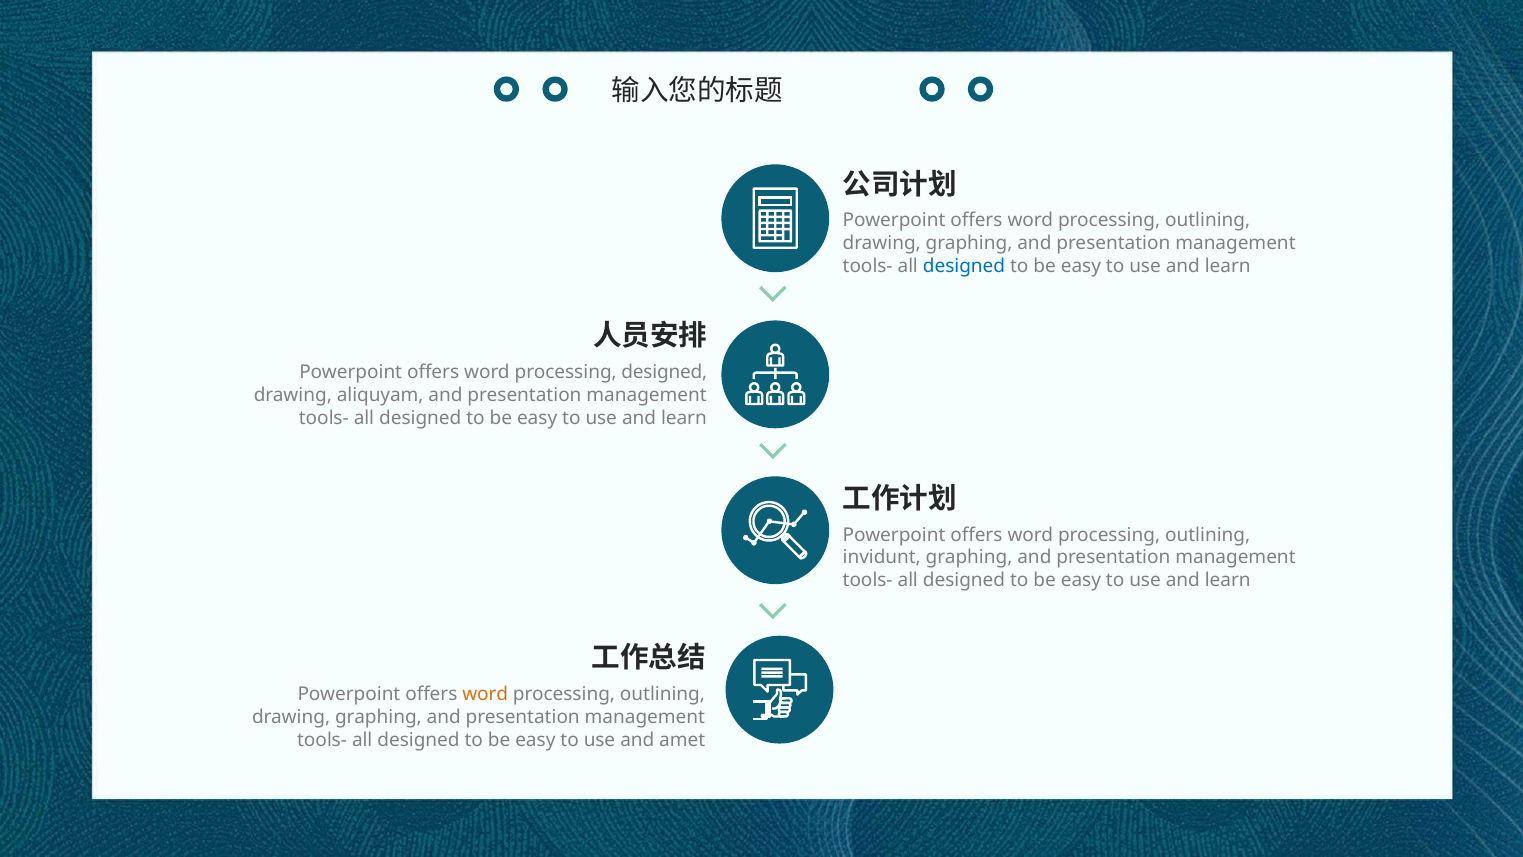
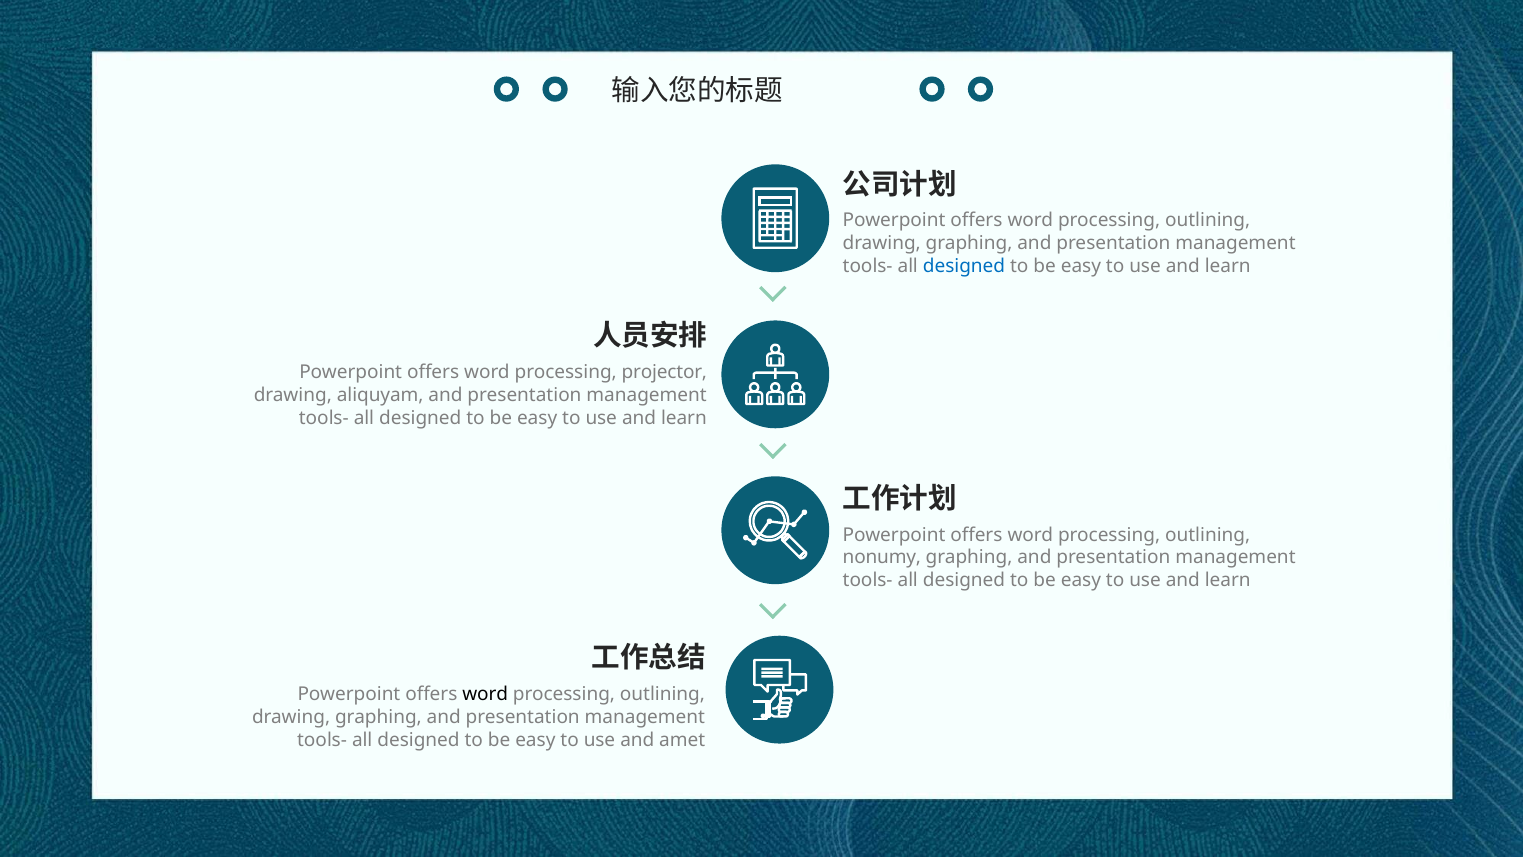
processing designed: designed -> projector
invidunt: invidunt -> nonumy
word at (485, 694) colour: orange -> black
